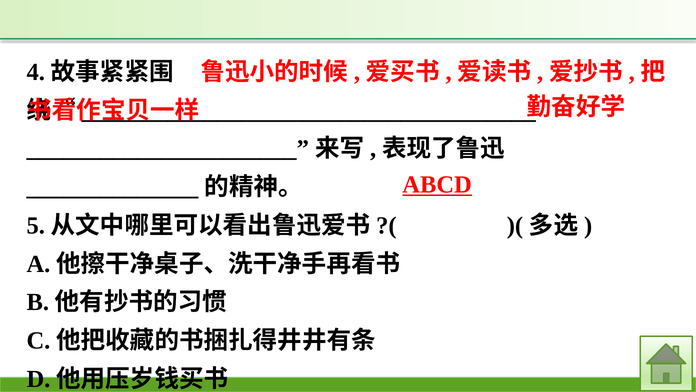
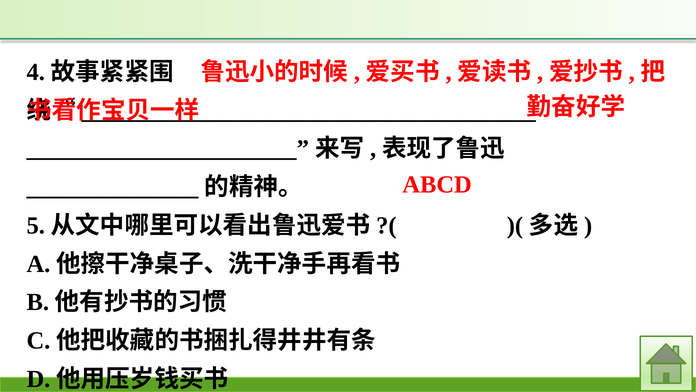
ABCD underline: present -> none
